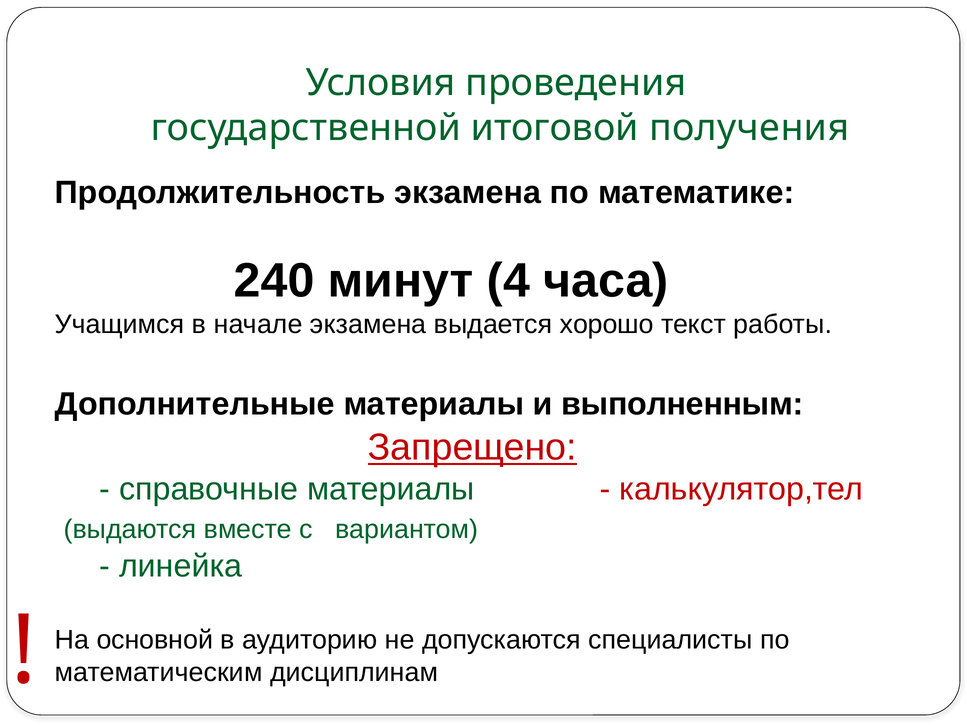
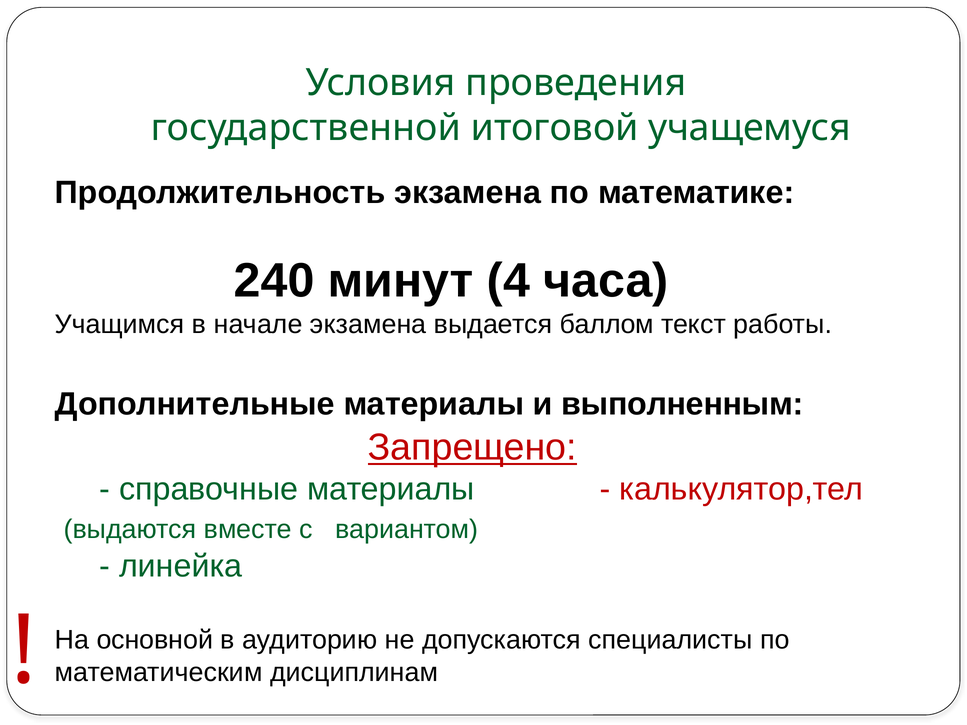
получения: получения -> учащемуся
хорошо: хорошо -> баллом
